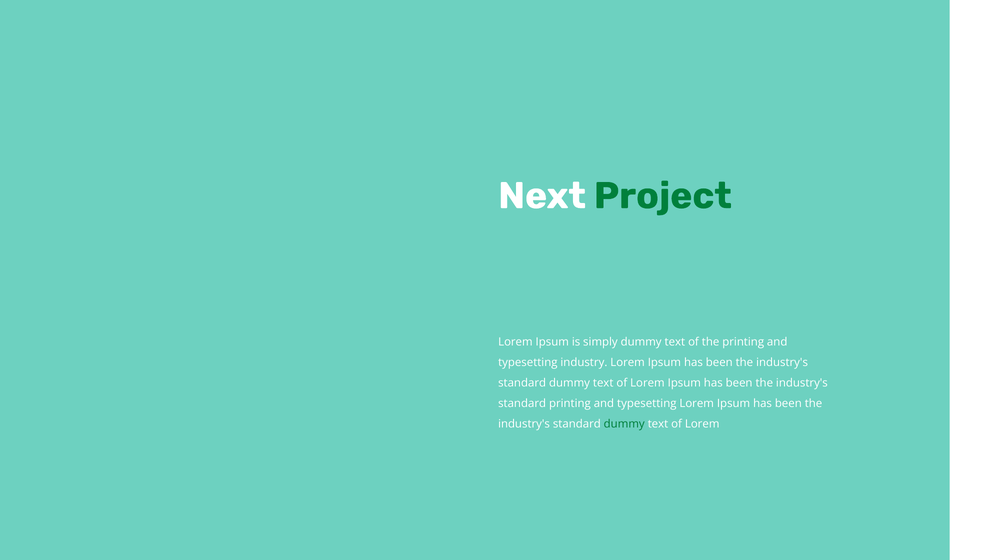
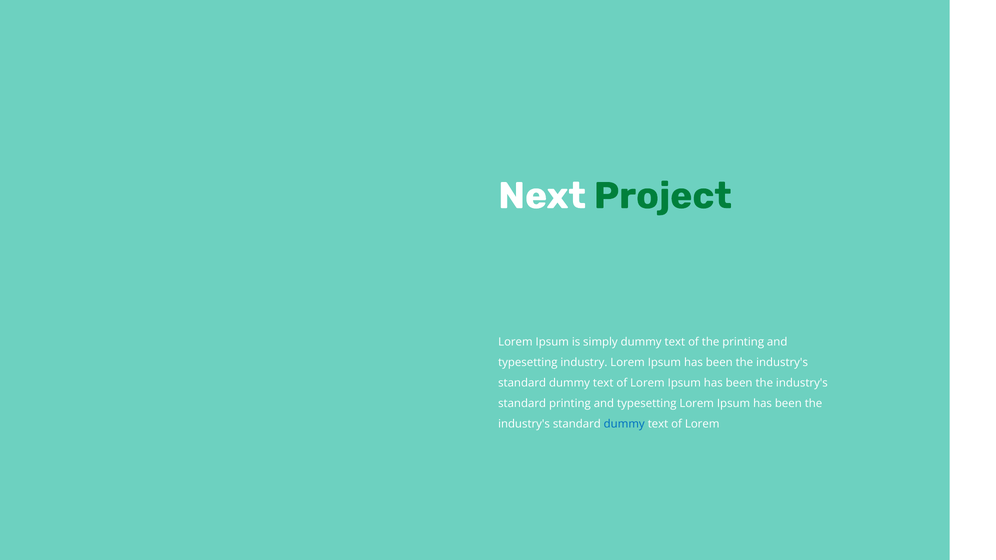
dummy at (624, 424) colour: green -> blue
